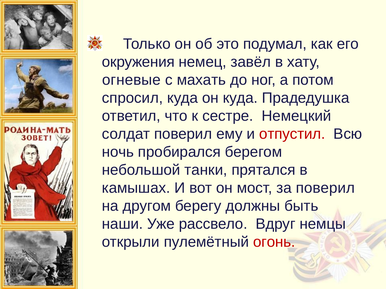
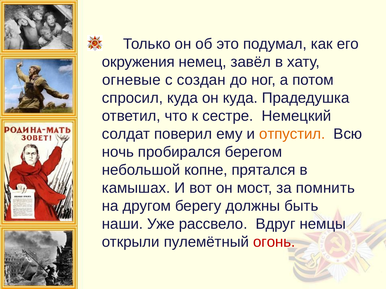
махать: махать -> создан
отпустил colour: red -> orange
танки: танки -> копне
за поверил: поверил -> помнить
